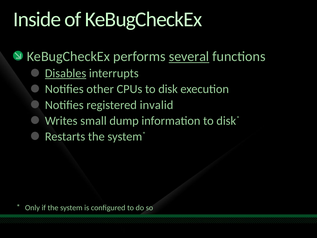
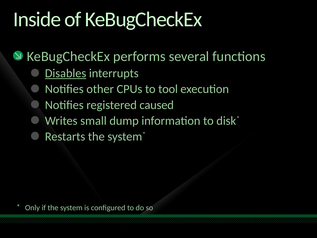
several underline: present -> none
disk: disk -> tool
invalid: invalid -> caused
